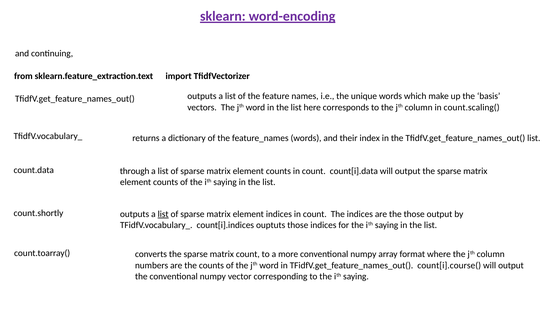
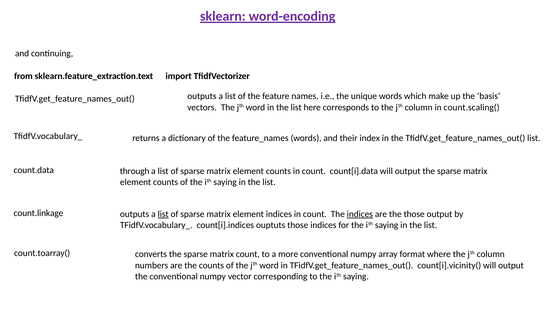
count.shortly: count.shortly -> count.linkage
indices at (360, 214) underline: none -> present
count[i].course(: count[i].course( -> count[i].vicinity(
